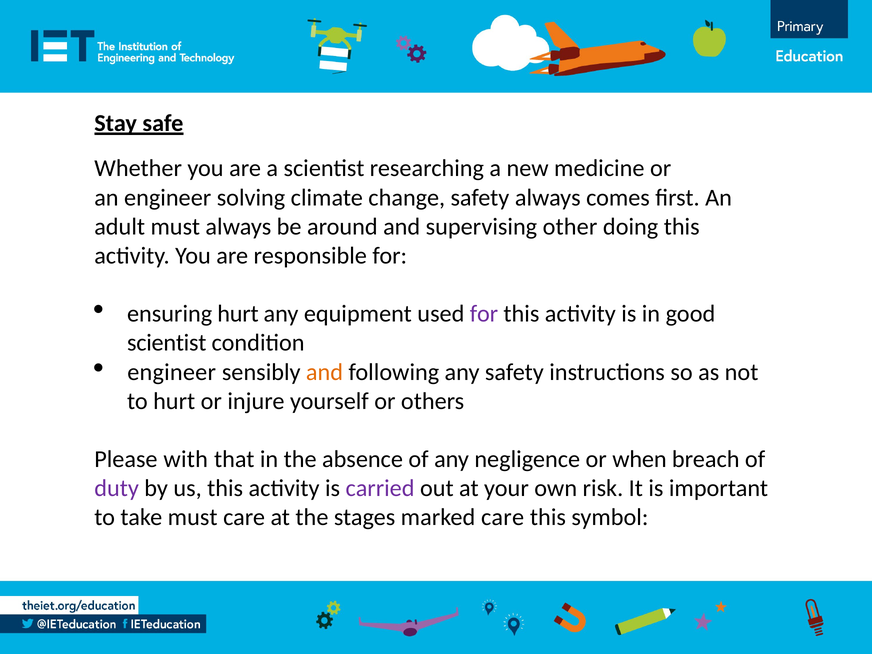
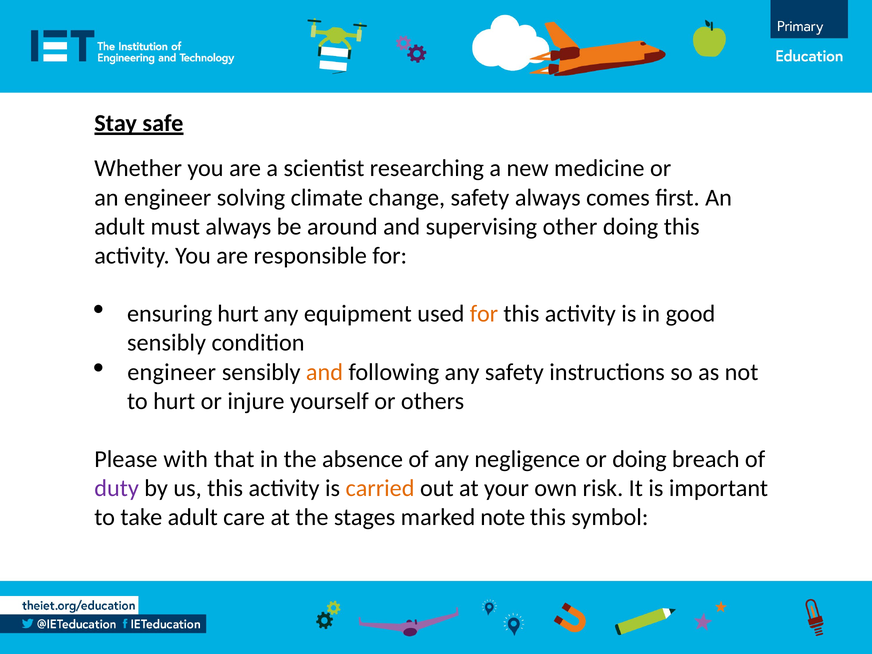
for at (484, 314) colour: purple -> orange
scientist at (167, 343): scientist -> sensibly
or when: when -> doing
carried colour: purple -> orange
take must: must -> adult
marked care: care -> note
